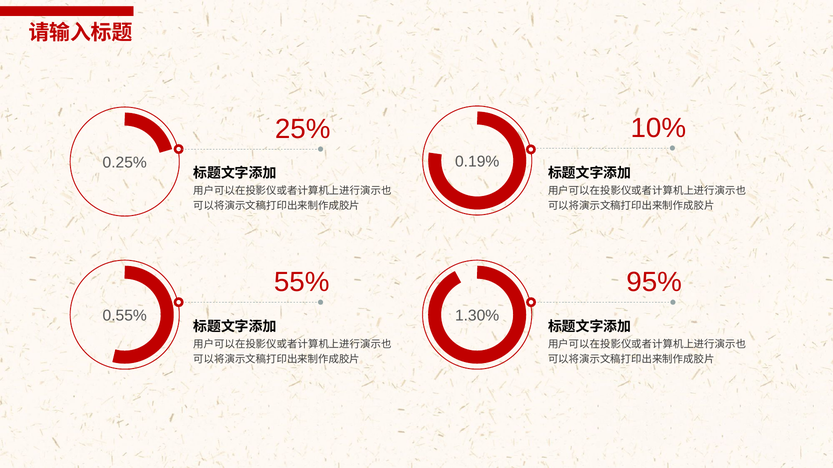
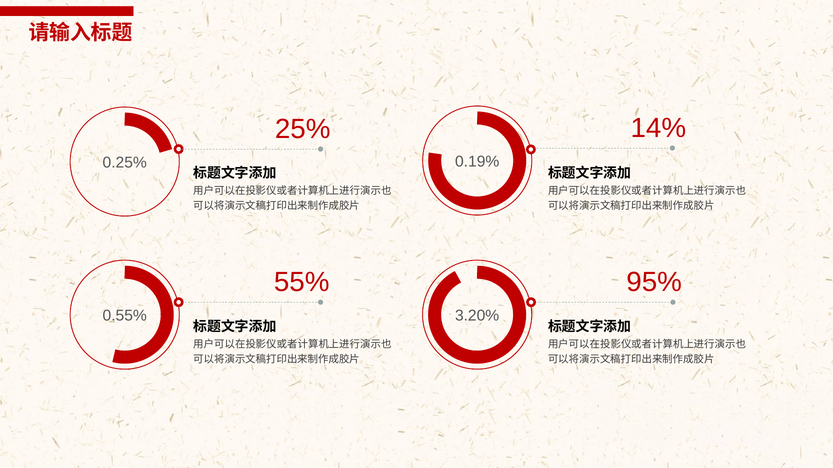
10%: 10% -> 14%
1.30%: 1.30% -> 3.20%
